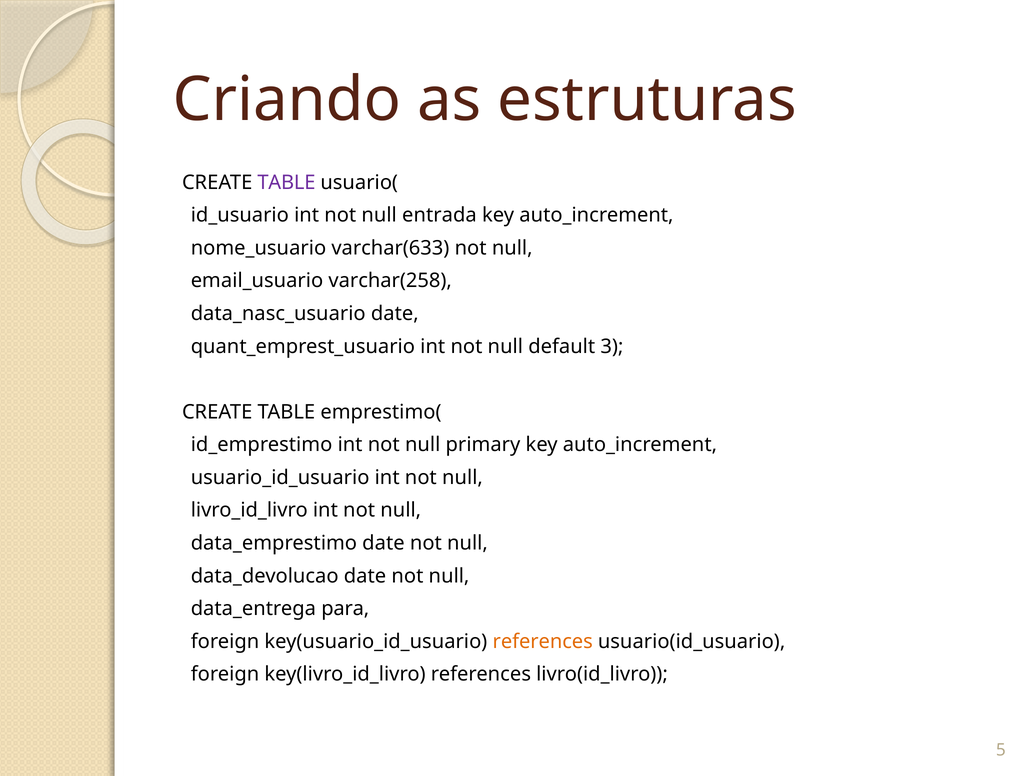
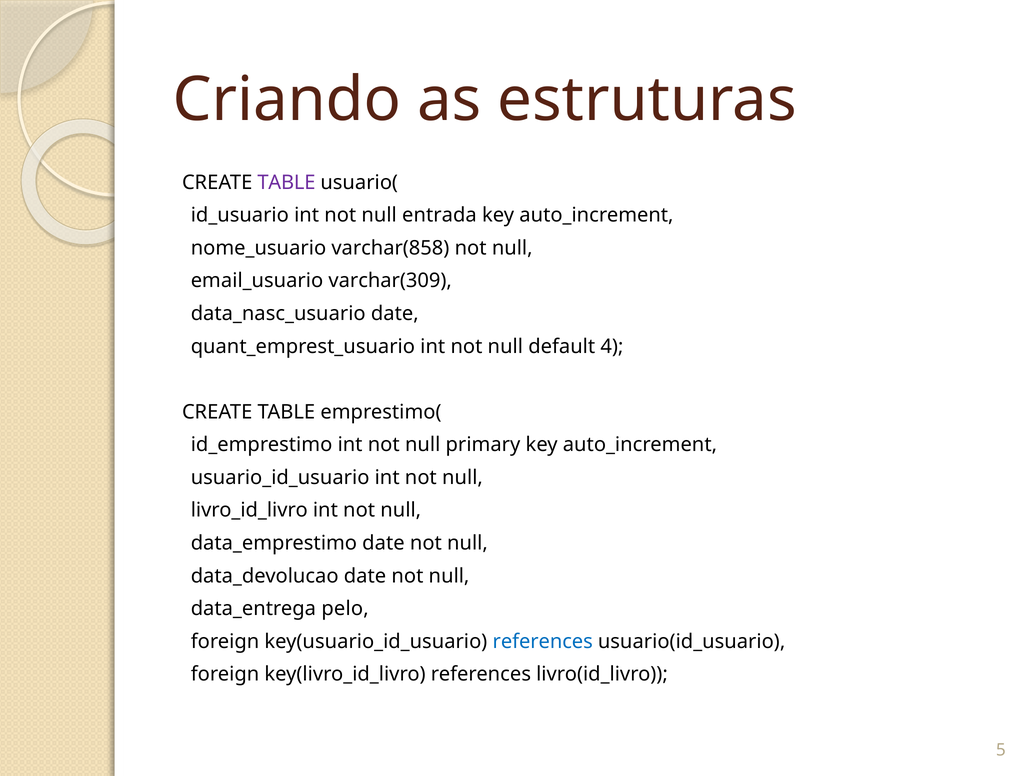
varchar(633: varchar(633 -> varchar(858
varchar(258: varchar(258 -> varchar(309
3: 3 -> 4
para: para -> pelo
references at (543, 642) colour: orange -> blue
